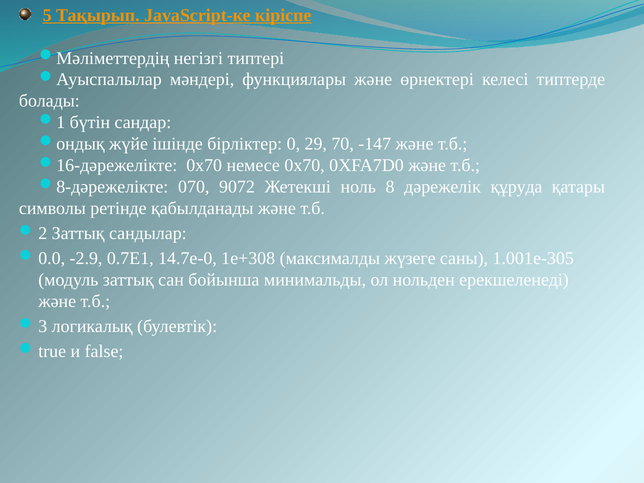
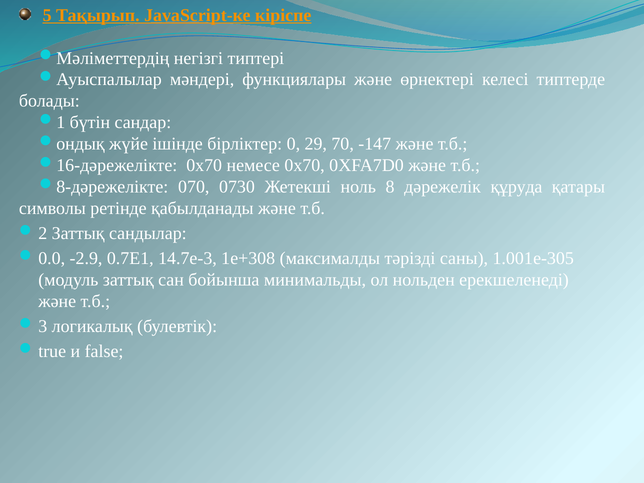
9072: 9072 -> 0730
14.7e-0: 14.7e-0 -> 14.7e-3
жүзеге: жүзеге -> тәрізді
